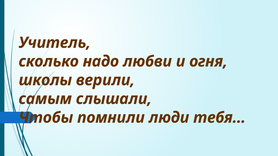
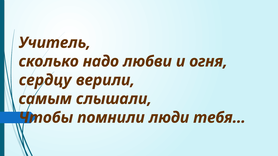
школы: школы -> сердцу
